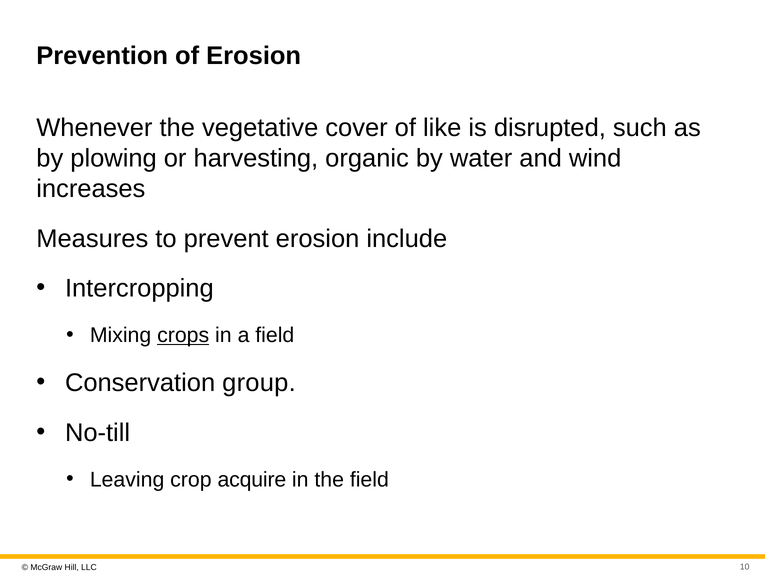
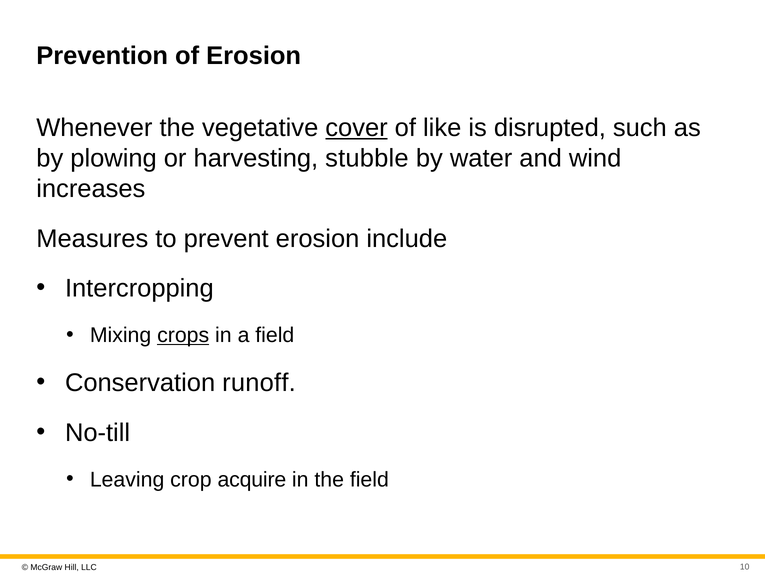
cover underline: none -> present
organic: organic -> stubble
group: group -> runoff
